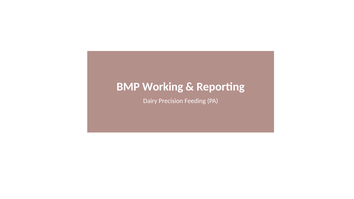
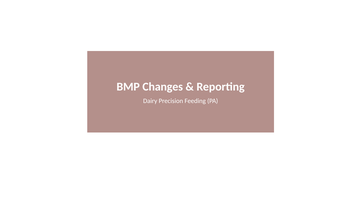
Working: Working -> Changes
